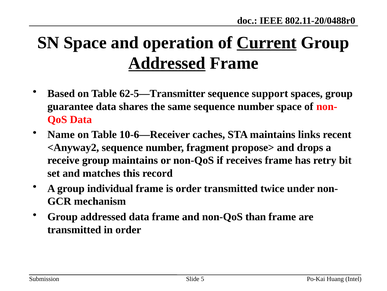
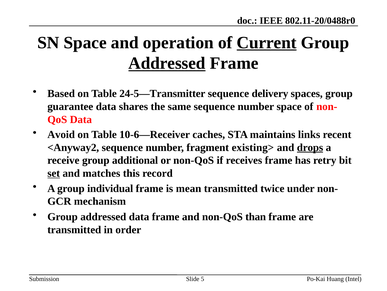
62-5—Transmitter: 62-5—Transmitter -> 24-5—Transmitter
support: support -> delivery
Name: Name -> Avoid
propose>: propose> -> existing>
drops underline: none -> present
group maintains: maintains -> additional
set underline: none -> present
is order: order -> mean
